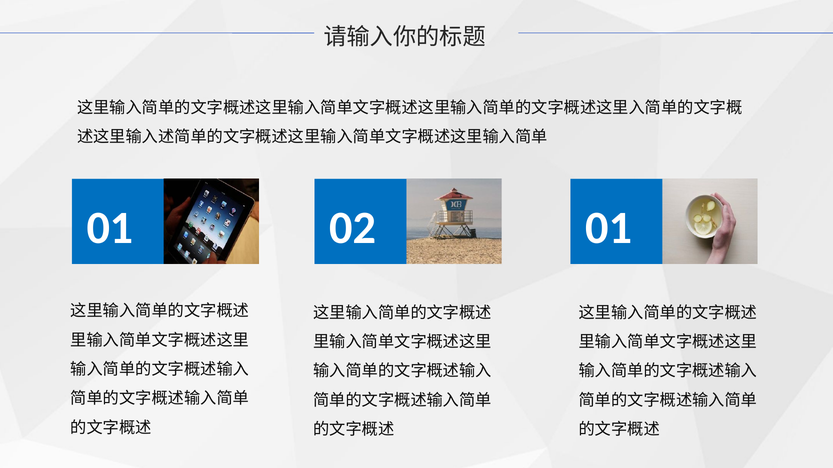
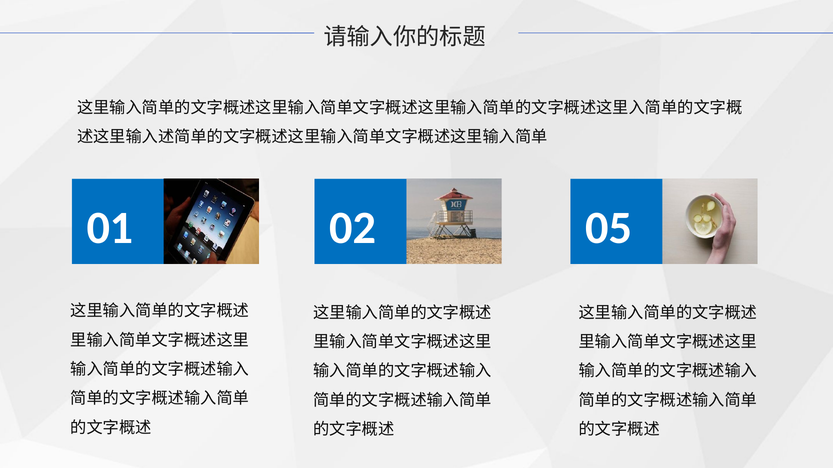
02 01: 01 -> 05
